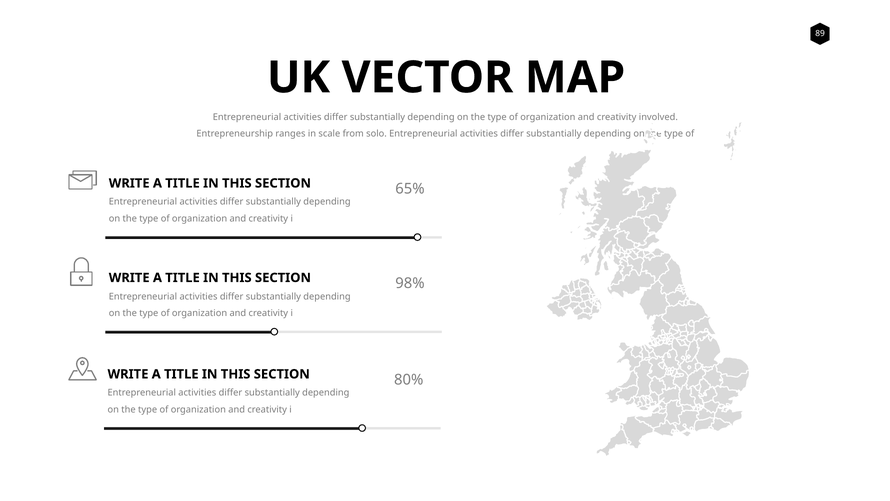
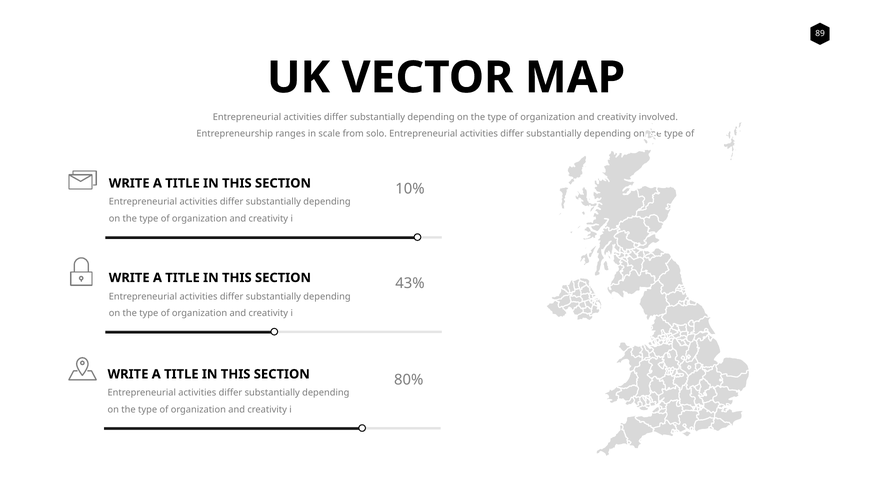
65%: 65% -> 10%
98%: 98% -> 43%
